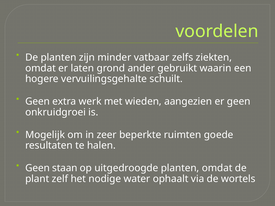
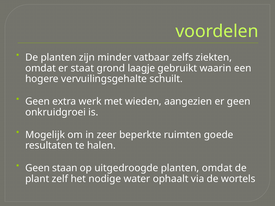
laten: laten -> staat
ander: ander -> laagje
